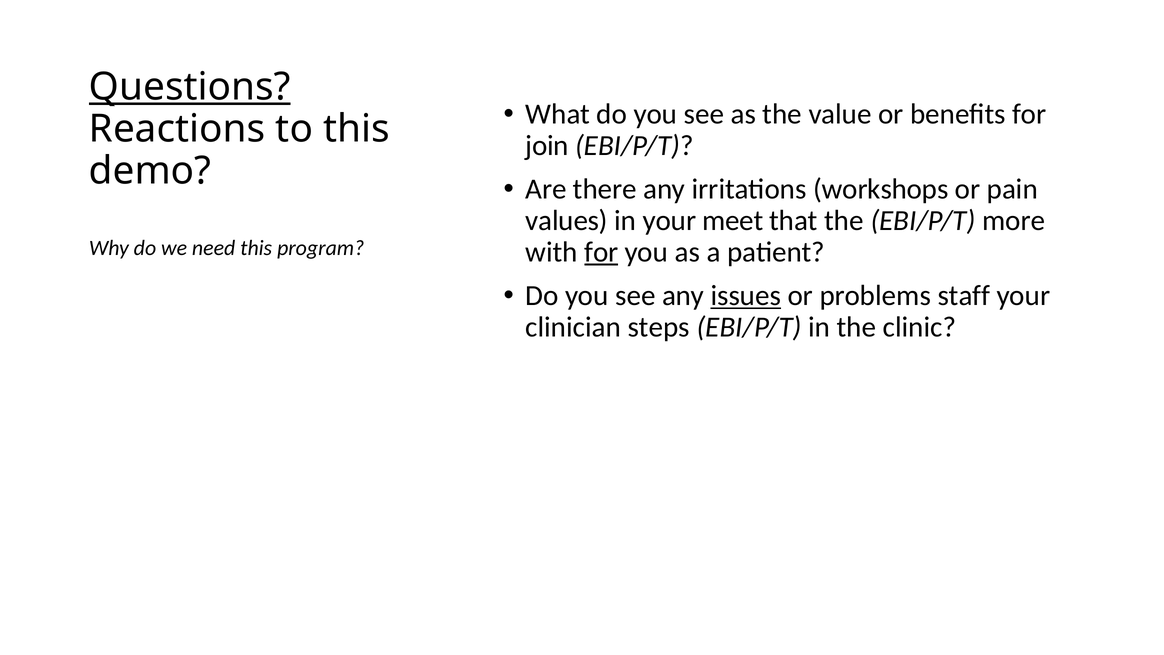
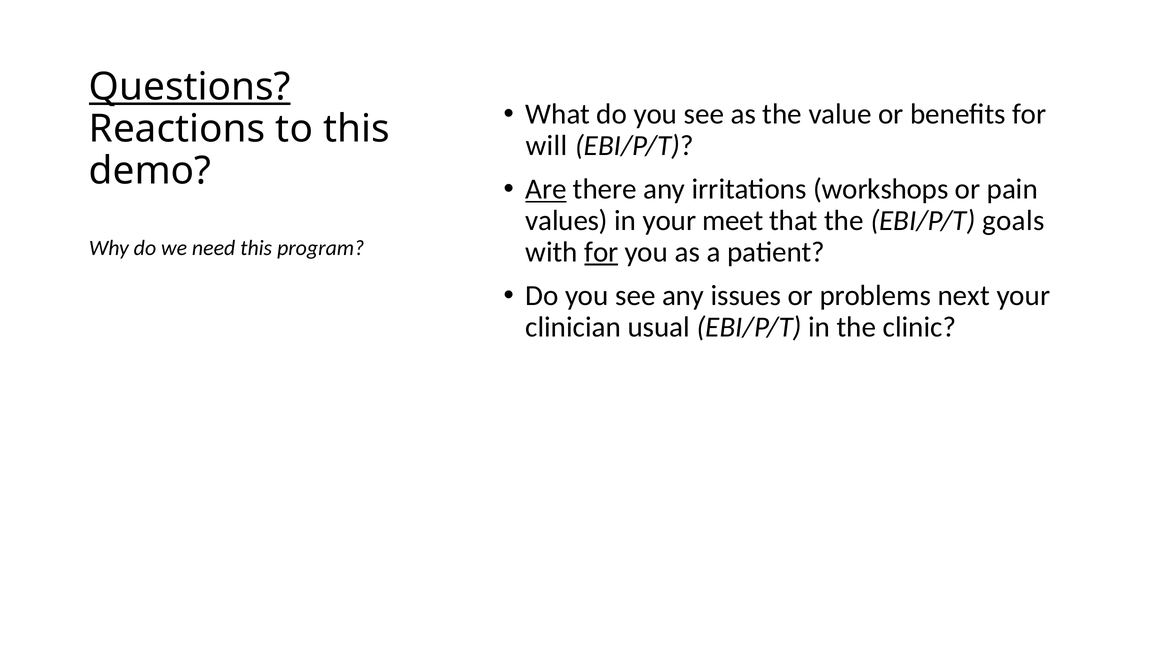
join: join -> will
Are underline: none -> present
more: more -> goals
issues underline: present -> none
staff: staff -> next
steps: steps -> usual
